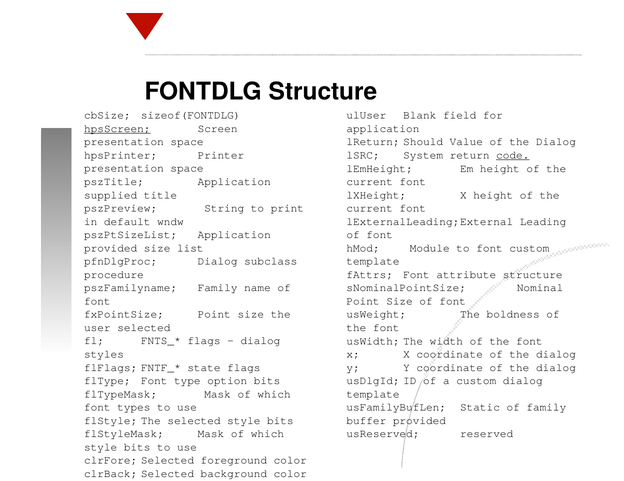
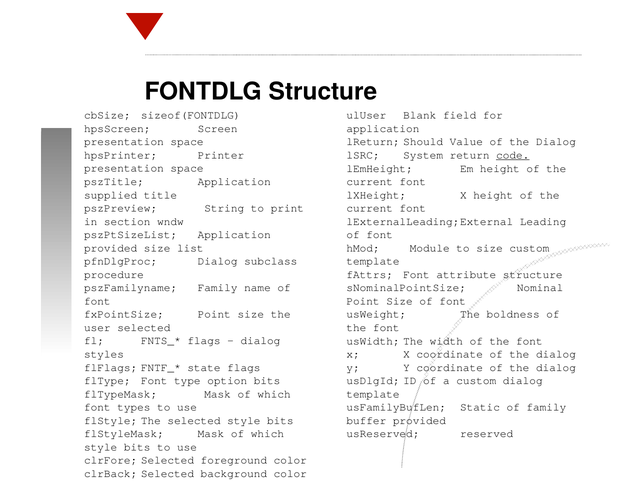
hpsScreen underline: present -> none
default: default -> section
to font: font -> size
